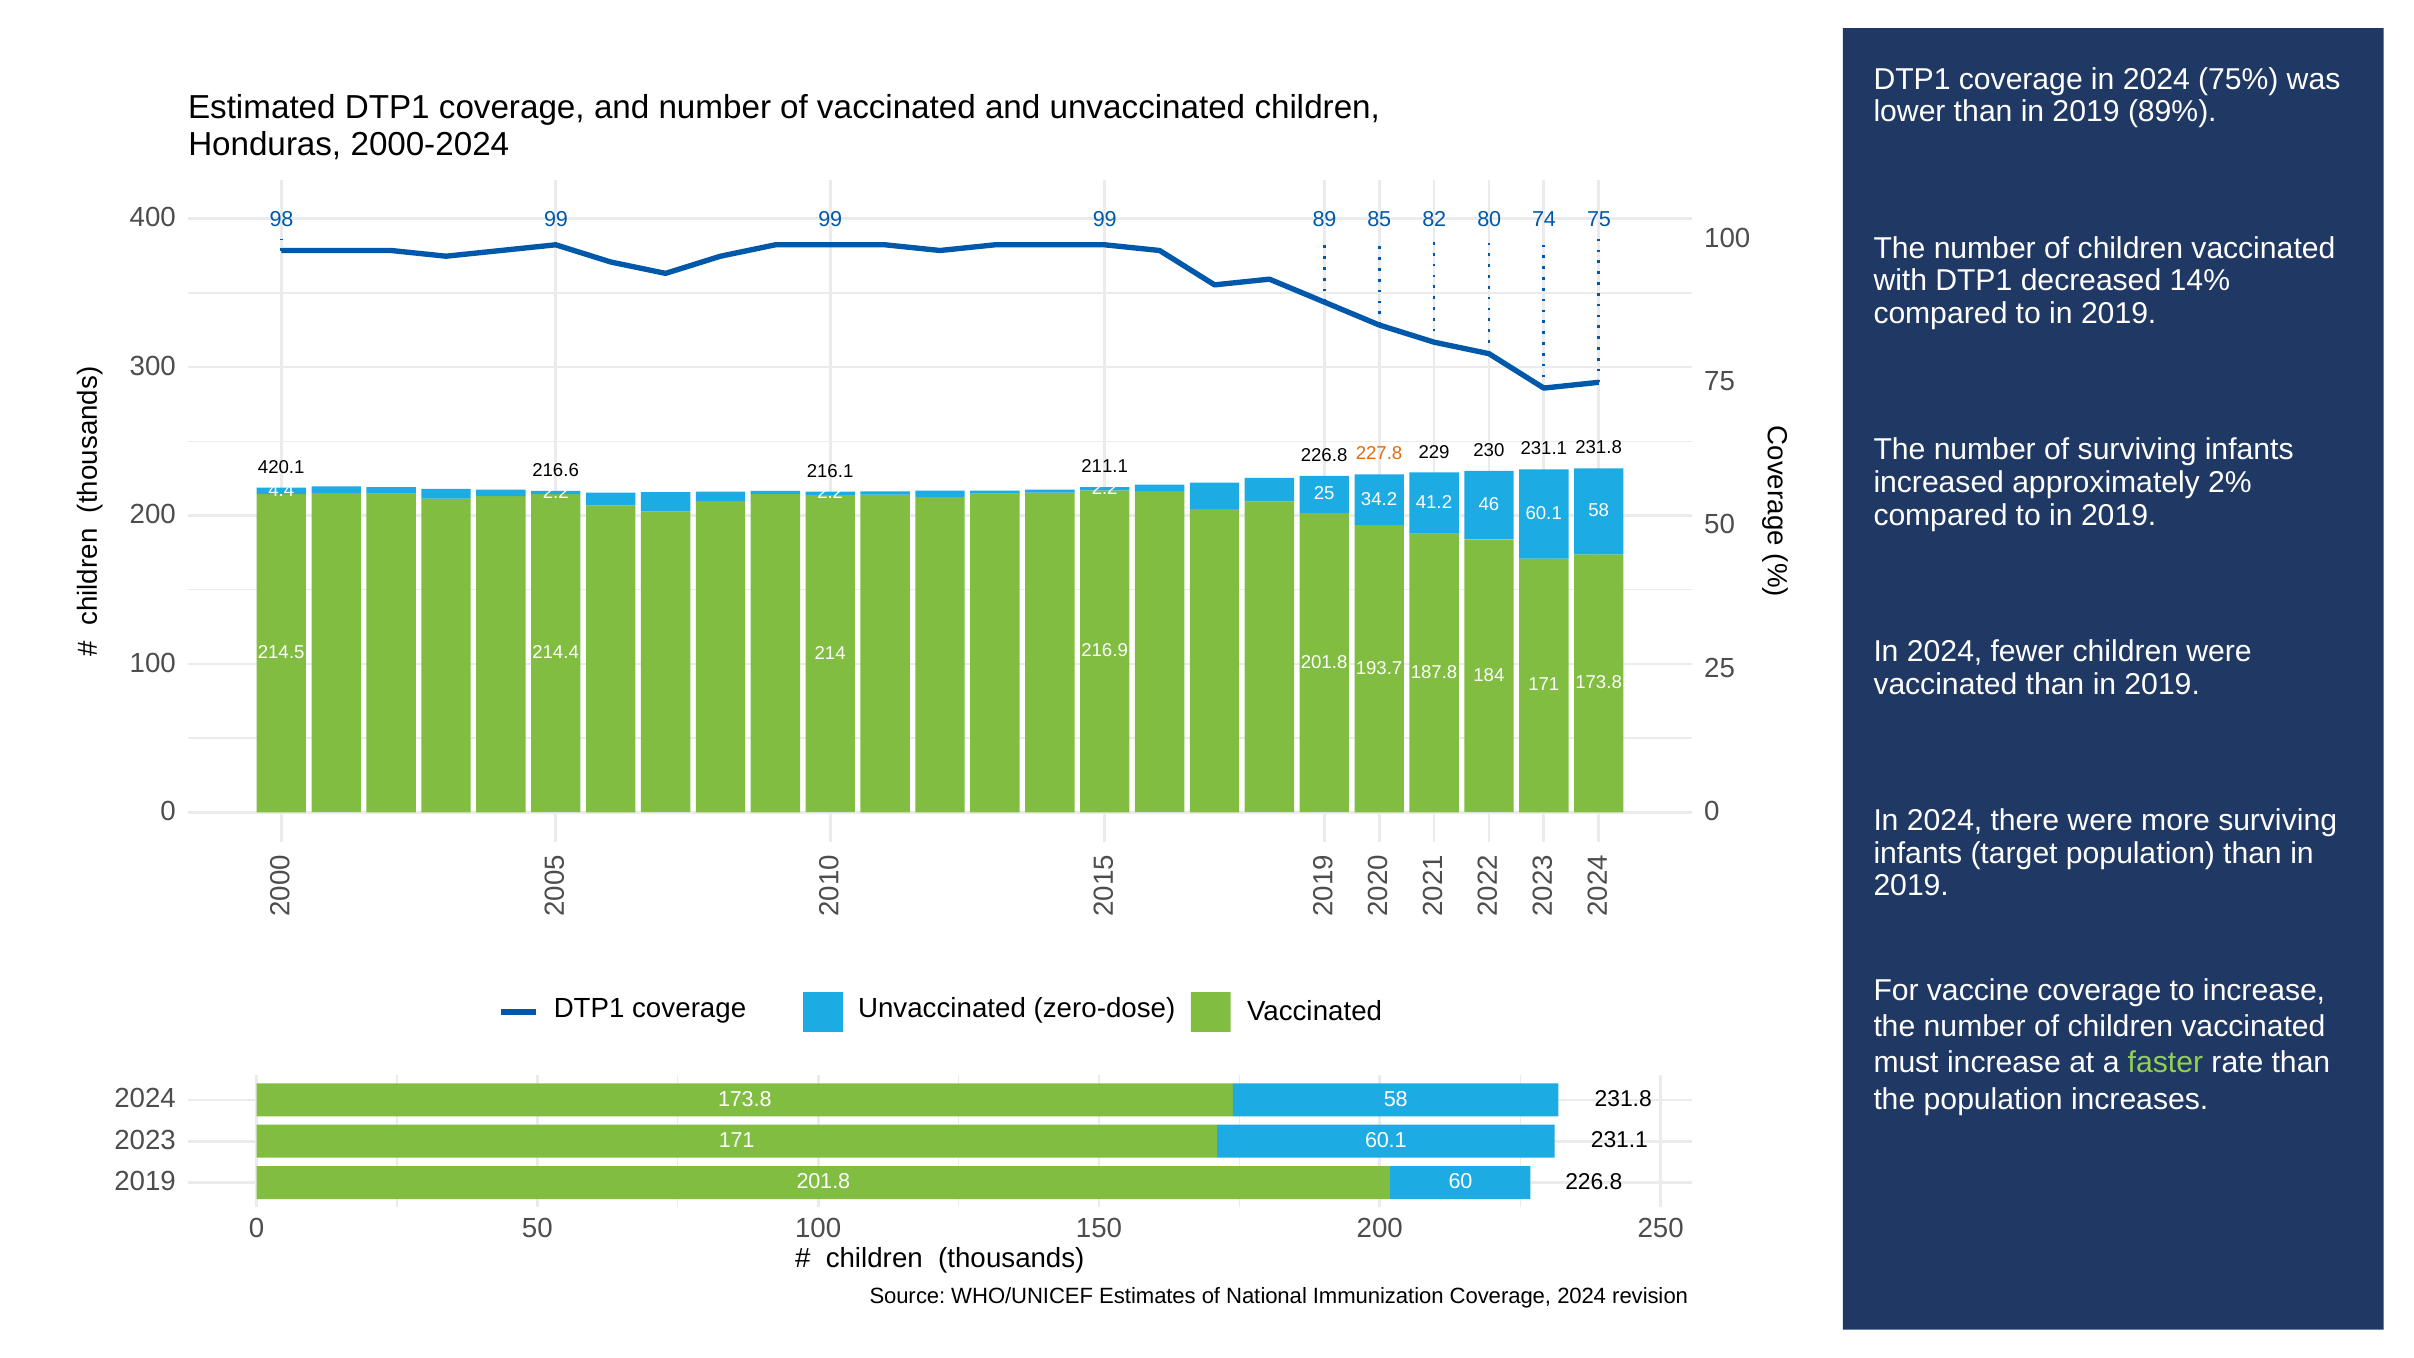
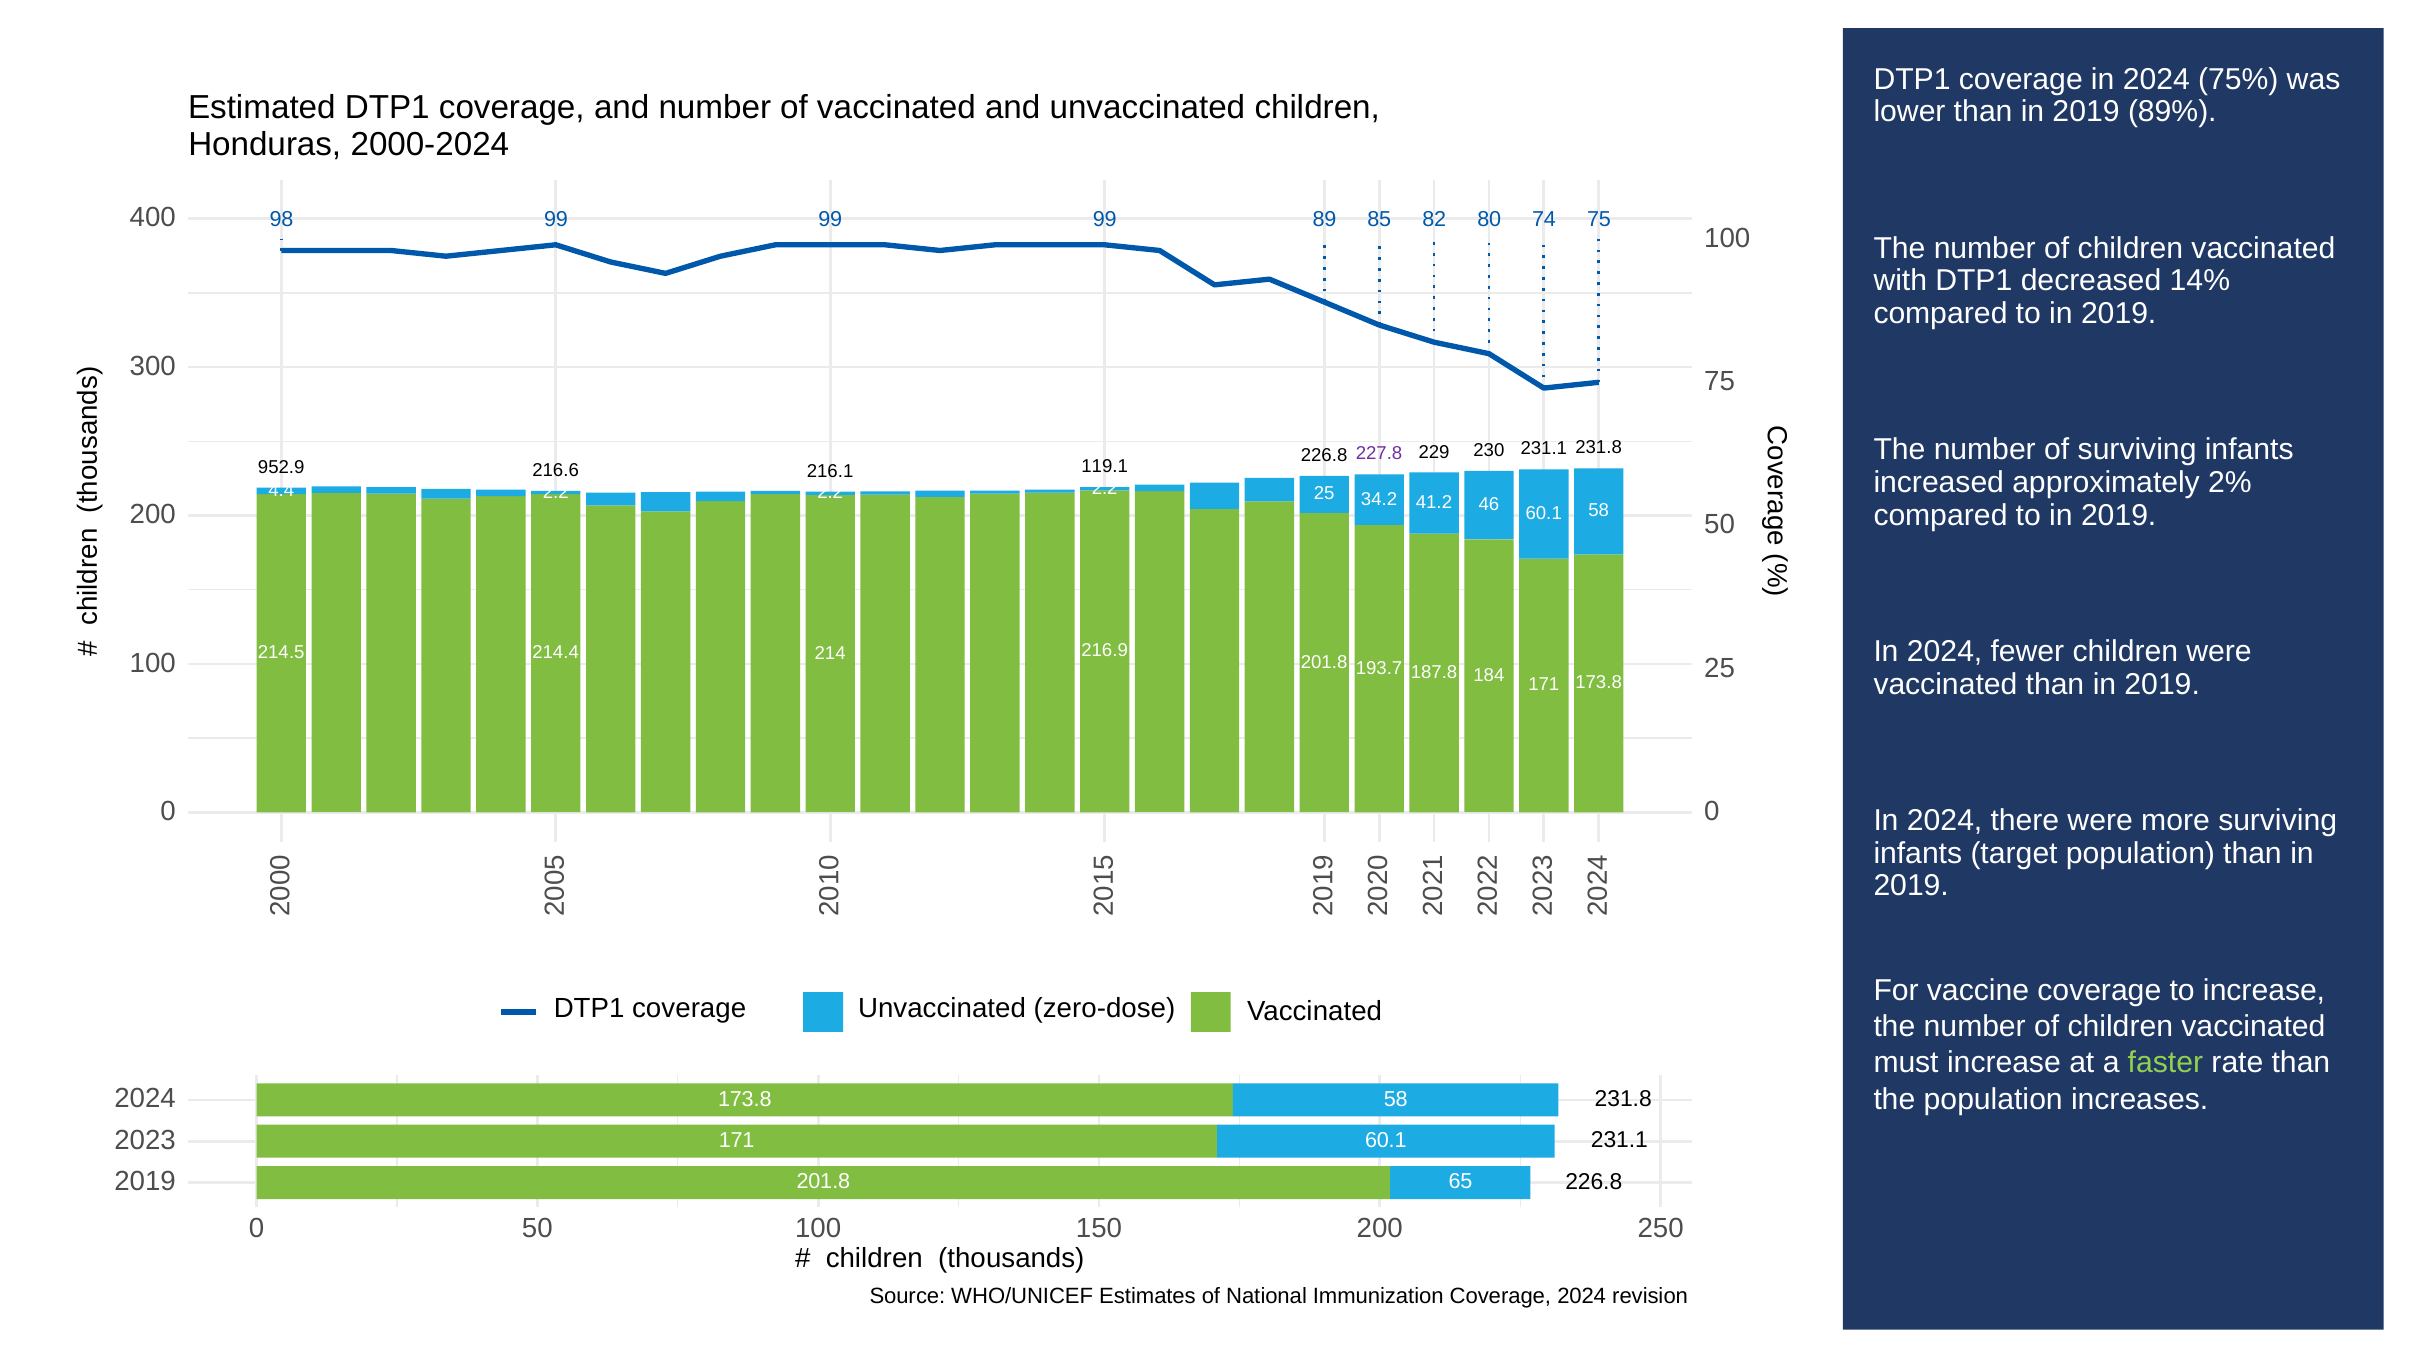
227.8 colour: orange -> purple
420.1: 420.1 -> 952.9
211.1: 211.1 -> 119.1
60: 60 -> 65
